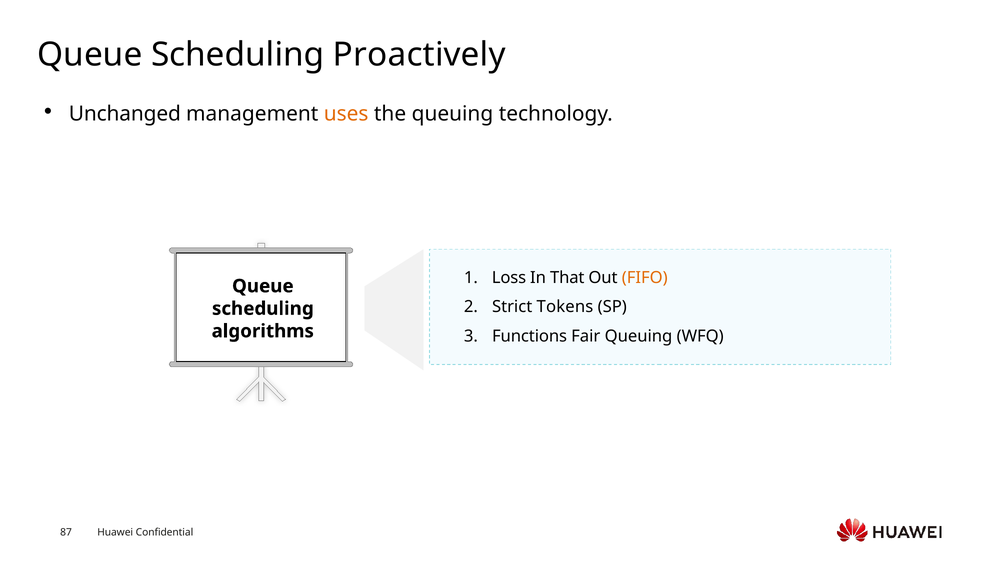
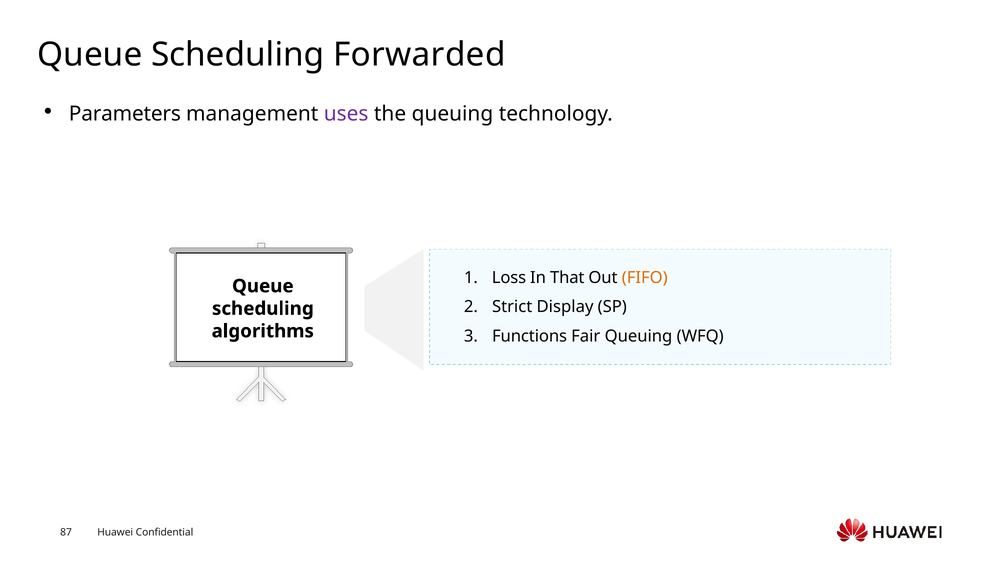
Proactively: Proactively -> Forwarded
Unchanged: Unchanged -> Parameters
uses colour: orange -> purple
Tokens: Tokens -> Display
